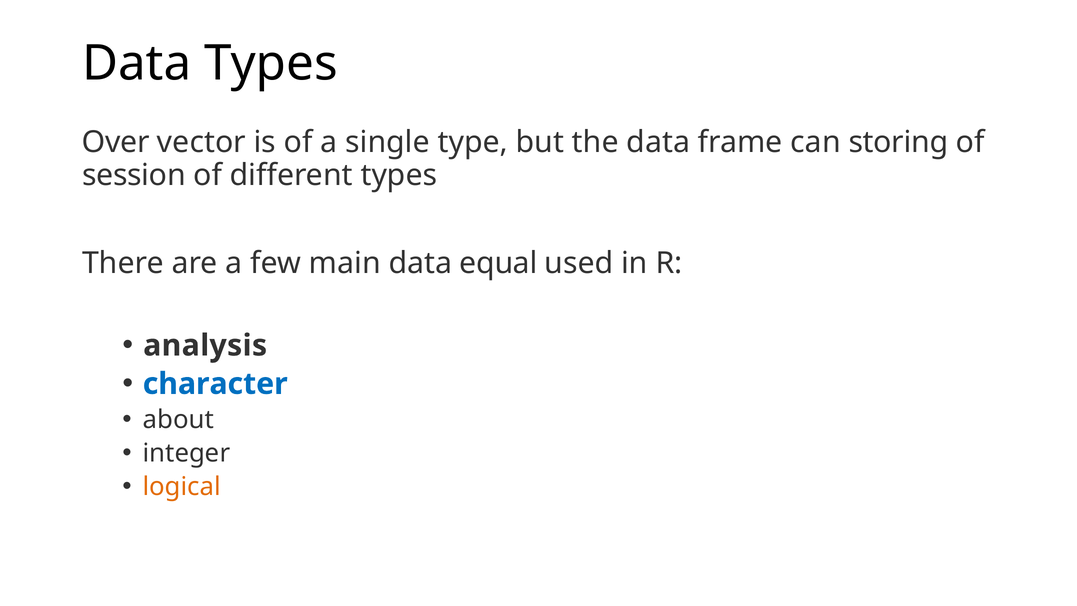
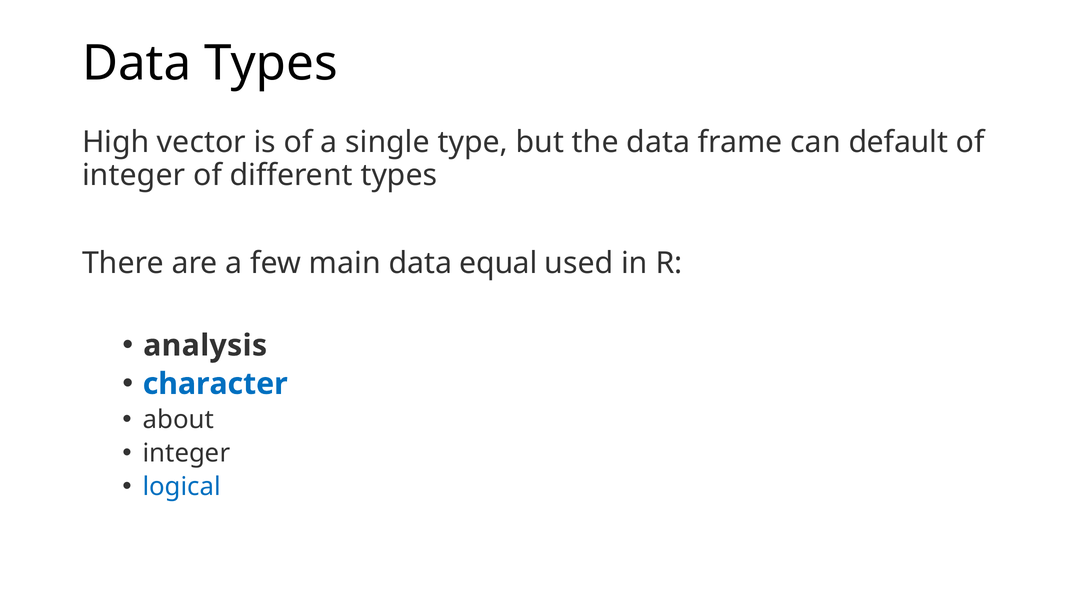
Over: Over -> High
storing: storing -> default
session at (134, 175): session -> integer
logical colour: orange -> blue
